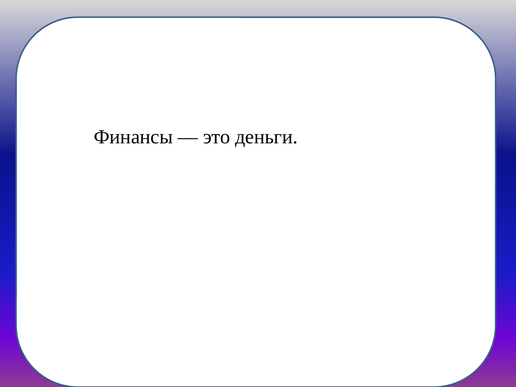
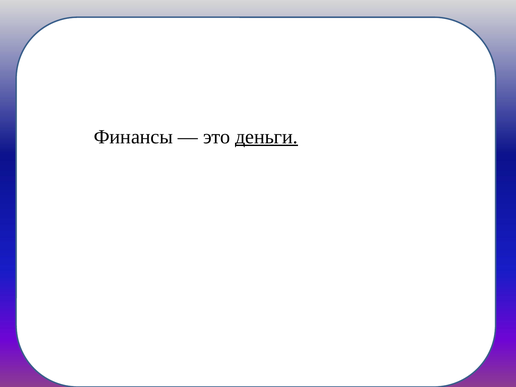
деньги at (267, 137) underline: none -> present
